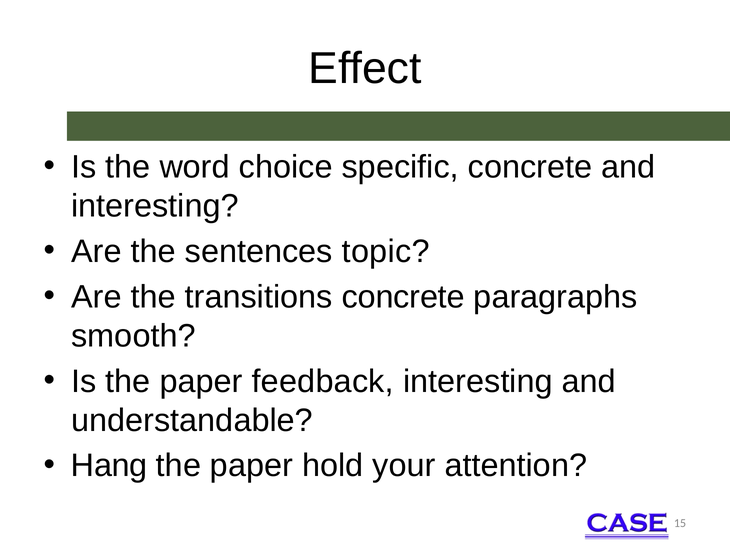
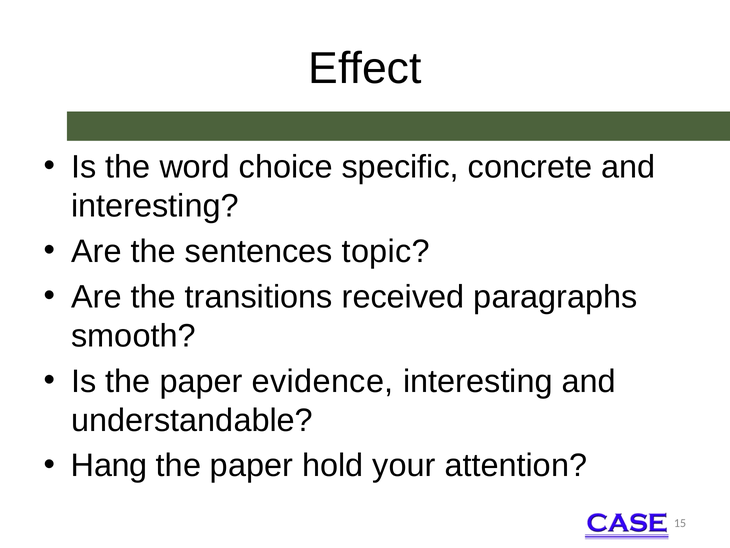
transitions concrete: concrete -> received
feedback: feedback -> evidence
